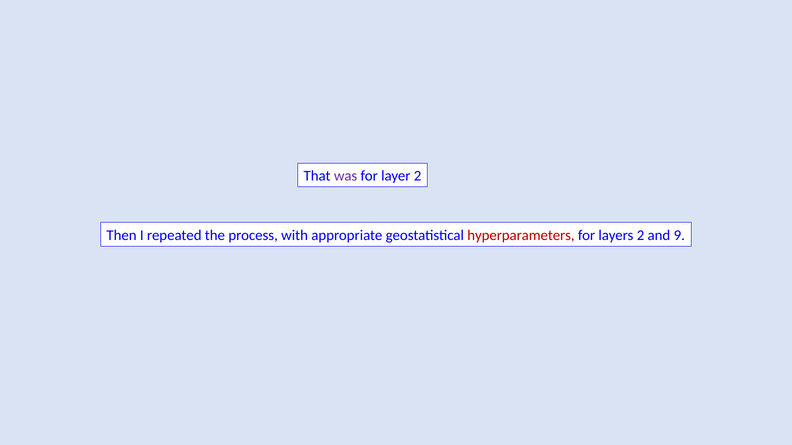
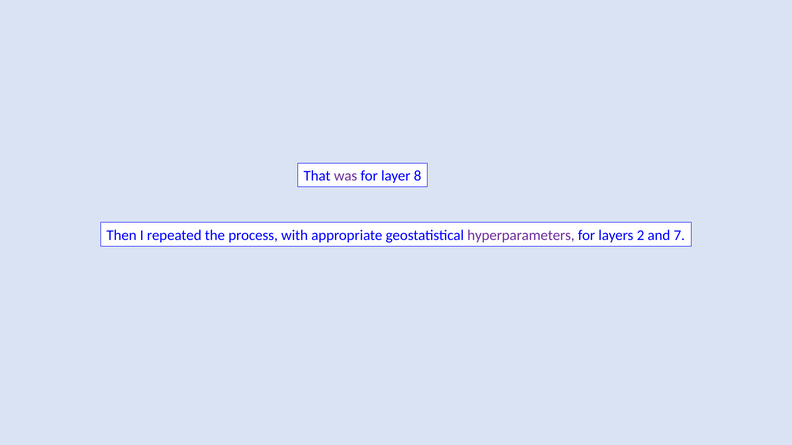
layer 2: 2 -> 8
hyperparameters colour: red -> purple
9: 9 -> 7
